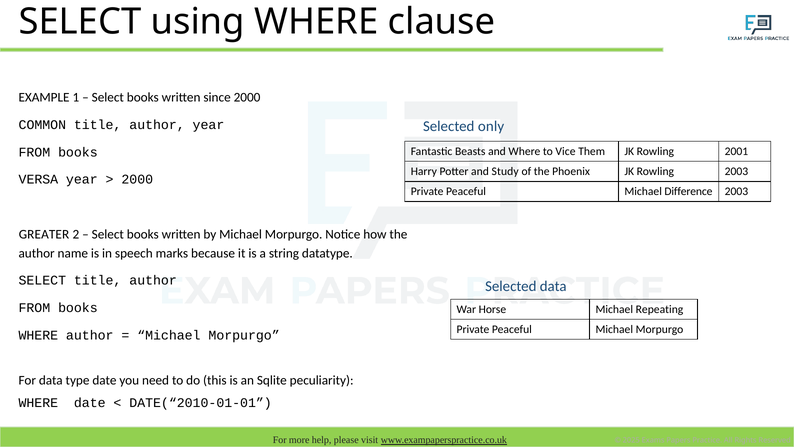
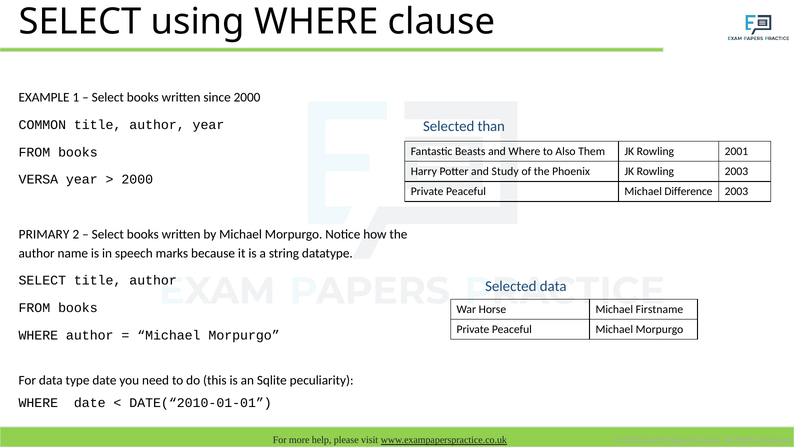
only: only -> than
Vice: Vice -> Also
GREATER: GREATER -> PRIMARY
Repeating: Repeating -> Firstname
